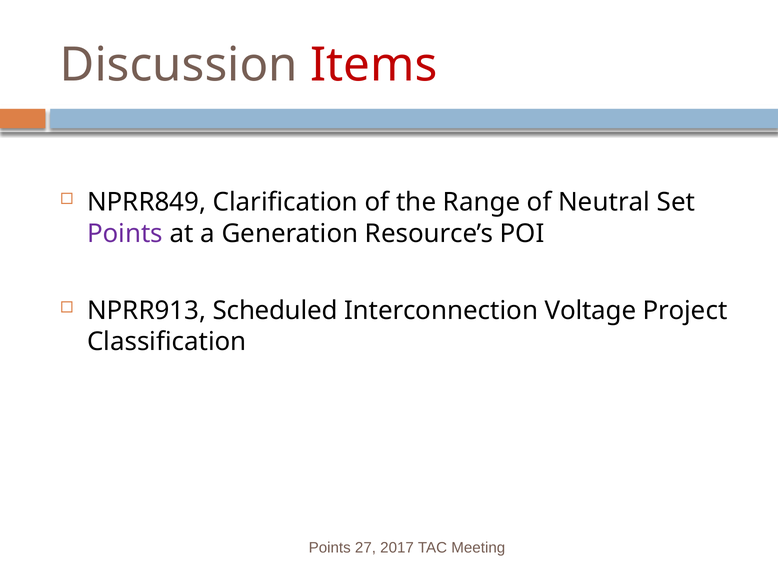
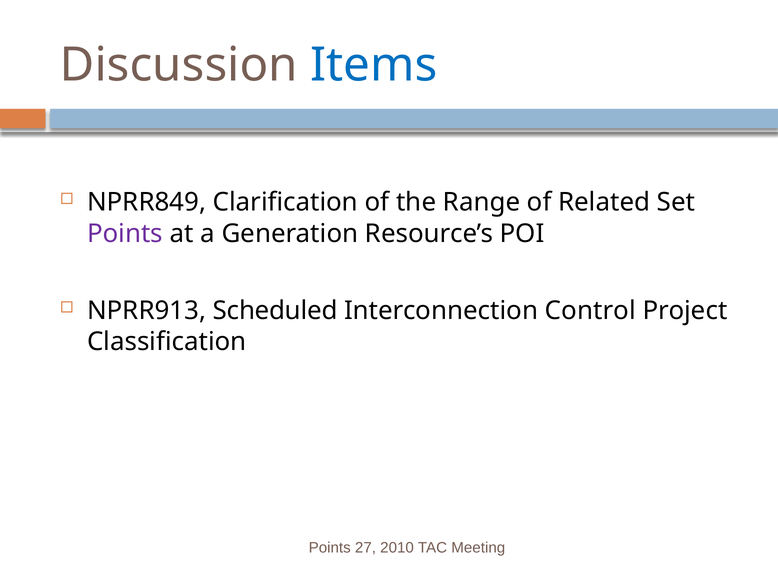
Items colour: red -> blue
Neutral: Neutral -> Related
Voltage: Voltage -> Control
2017: 2017 -> 2010
